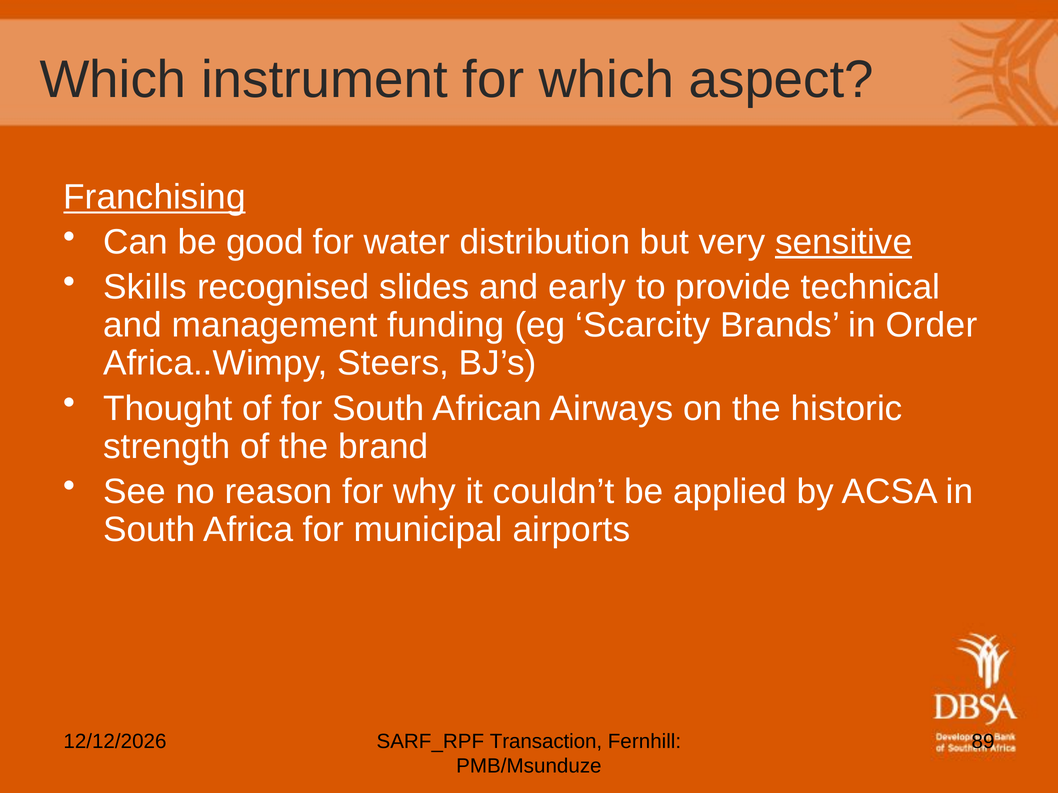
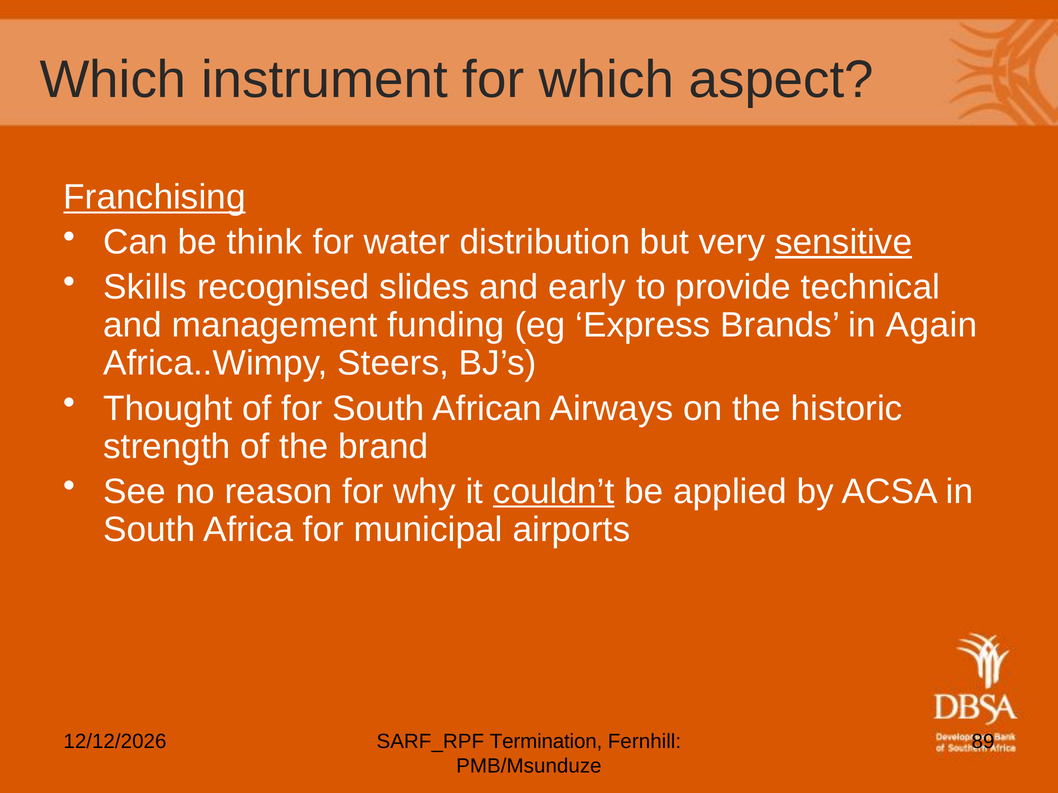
good: good -> think
Scarcity: Scarcity -> Express
Order: Order -> Again
couldn’t underline: none -> present
Transaction: Transaction -> Termination
